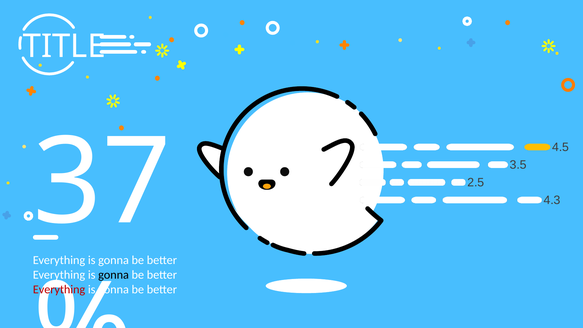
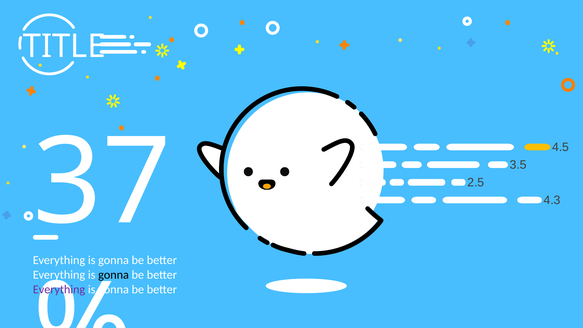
Everything at (59, 289) colour: red -> purple
